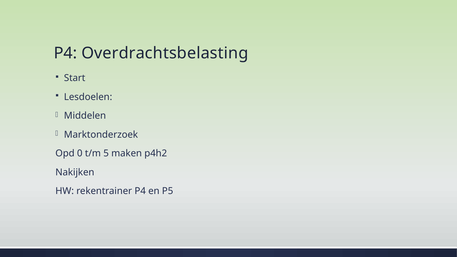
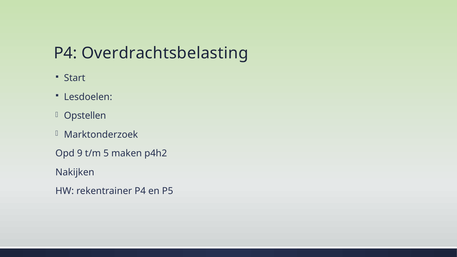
Middelen: Middelen -> Opstellen
0: 0 -> 9
